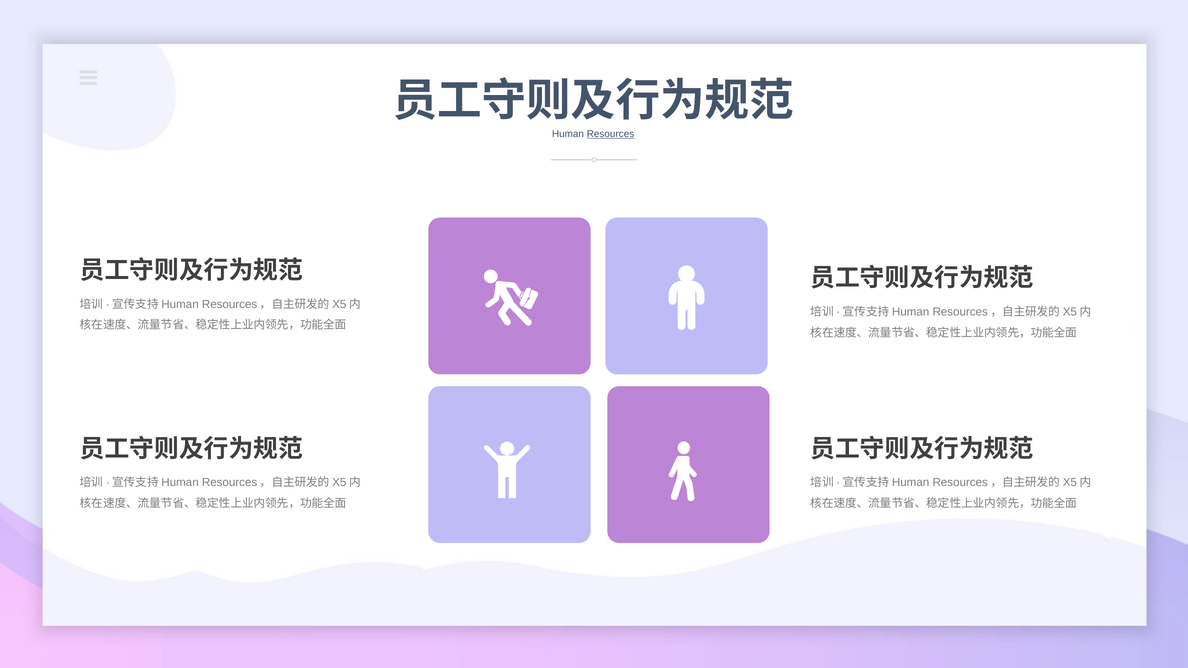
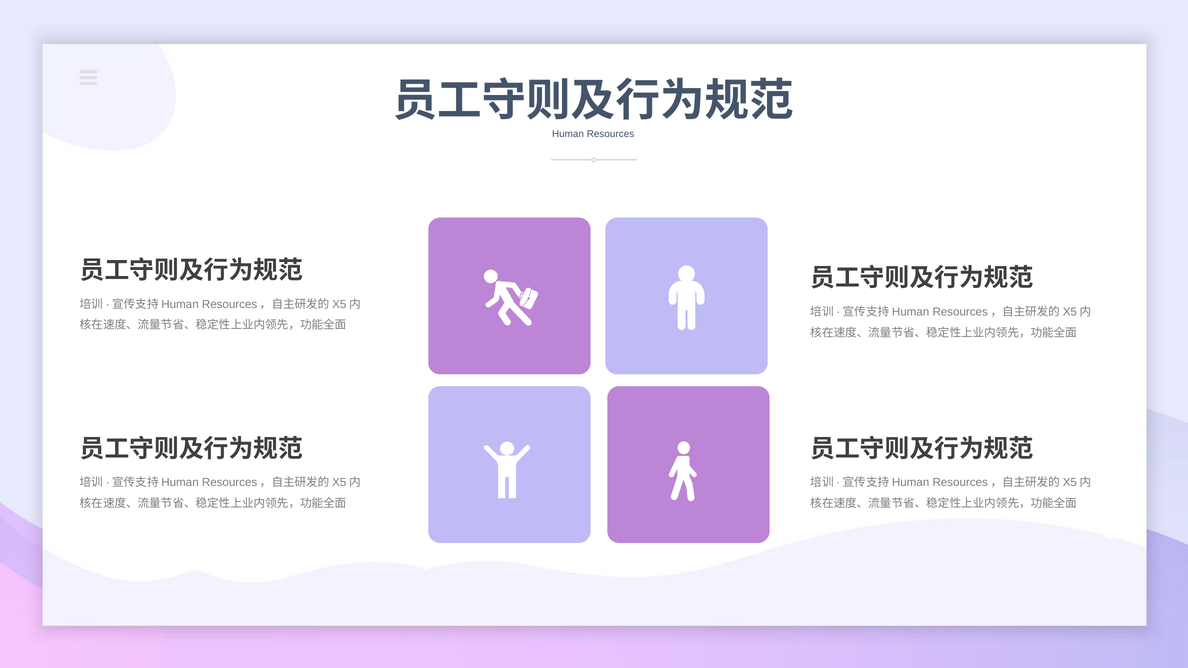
Resources underline: present -> none
